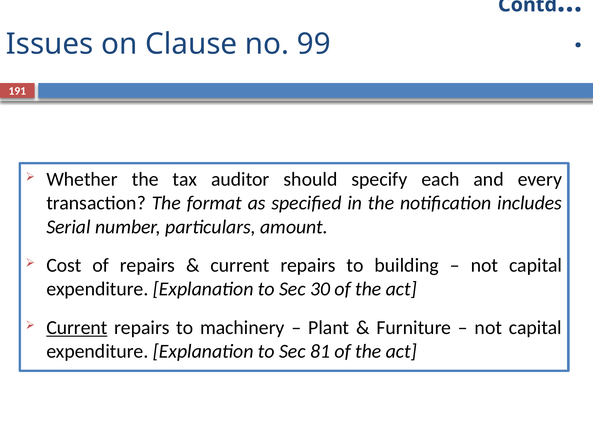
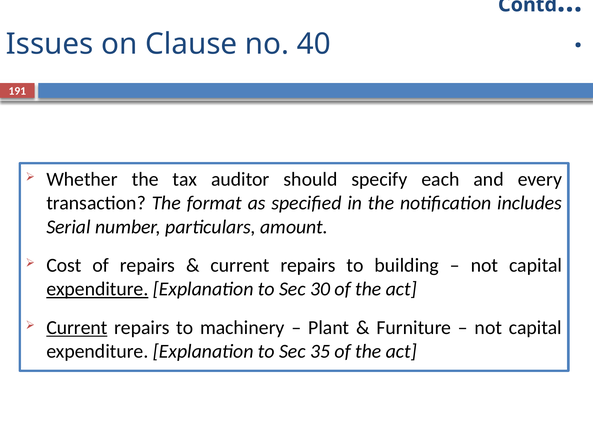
99: 99 -> 40
expenditure at (97, 289) underline: none -> present
81: 81 -> 35
